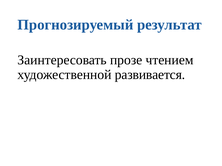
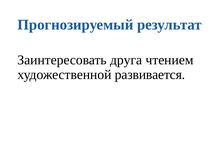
прозе: прозе -> друга
